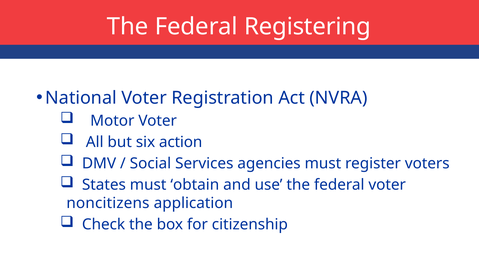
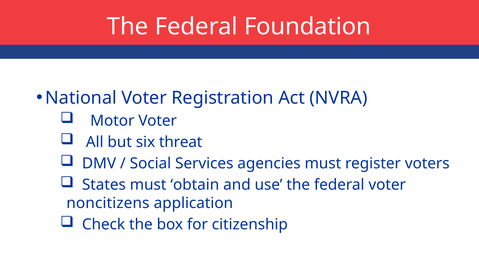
Registering: Registering -> Foundation
action: action -> threat
